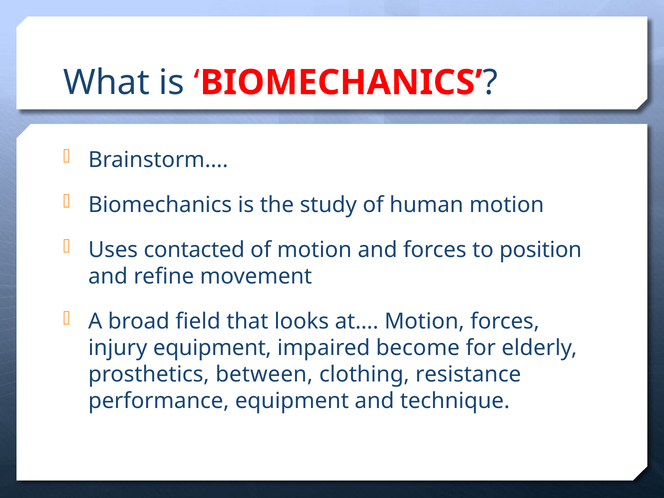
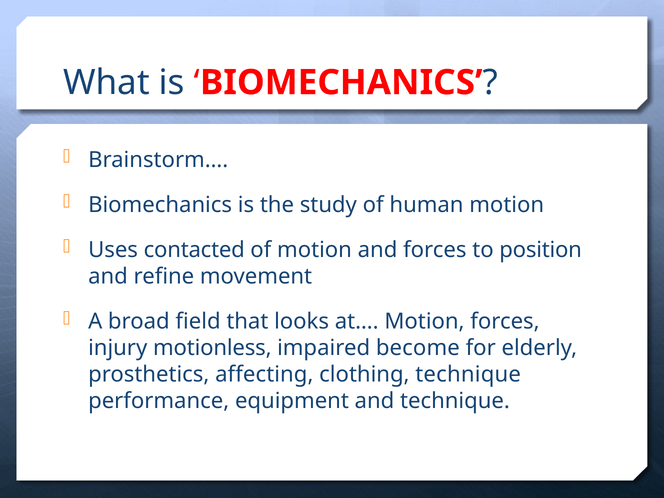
injury equipment: equipment -> motionless
between: between -> affecting
clothing resistance: resistance -> technique
